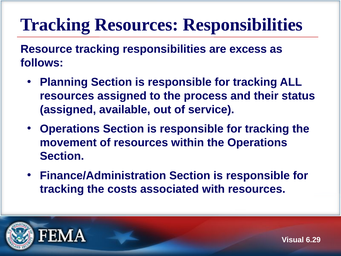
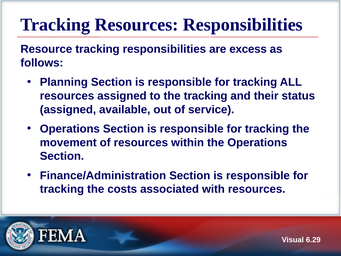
the process: process -> tracking
